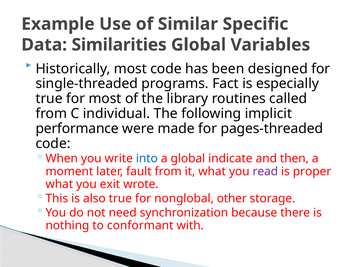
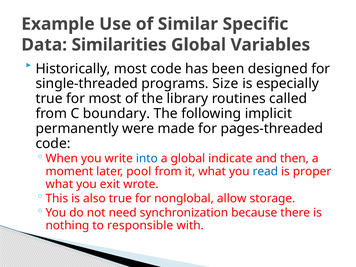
Fact: Fact -> Size
individual: individual -> boundary
performance: performance -> permanently
fault: fault -> pool
read colour: purple -> blue
other: other -> allow
conformant: conformant -> responsible
